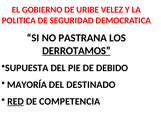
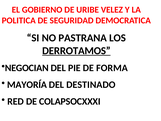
SUPUESTA: SUPUESTA -> NEGOCIAN
DEBIDO: DEBIDO -> FORMA
RED underline: present -> none
COMPETENCIA: COMPETENCIA -> COLAPSOCXXXI
